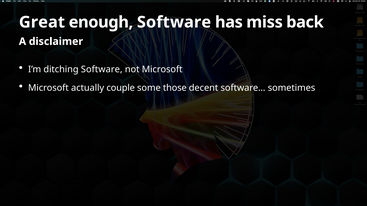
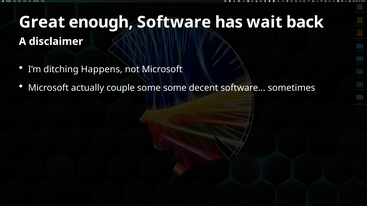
miss: miss -> wait
ditching Software: Software -> Happens
some those: those -> some
